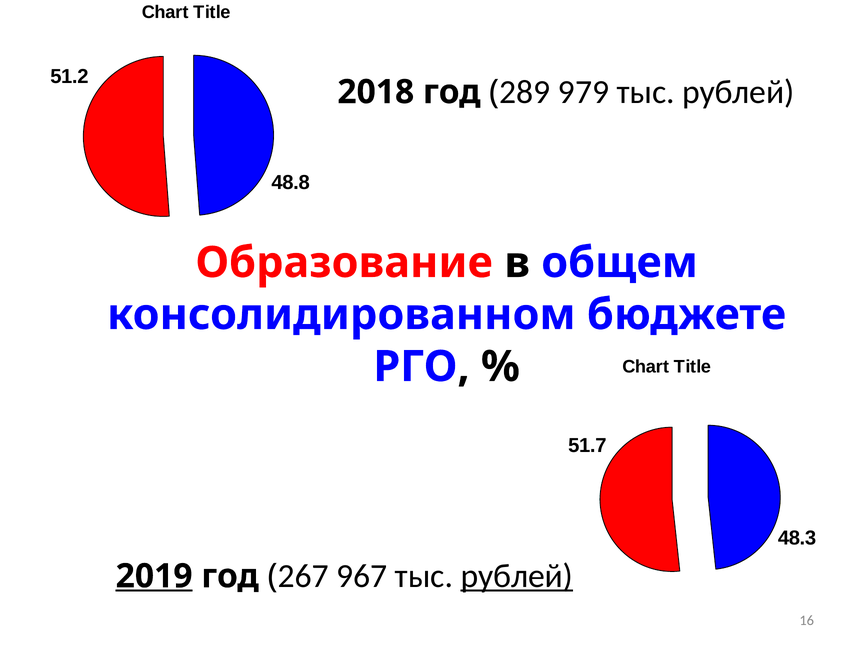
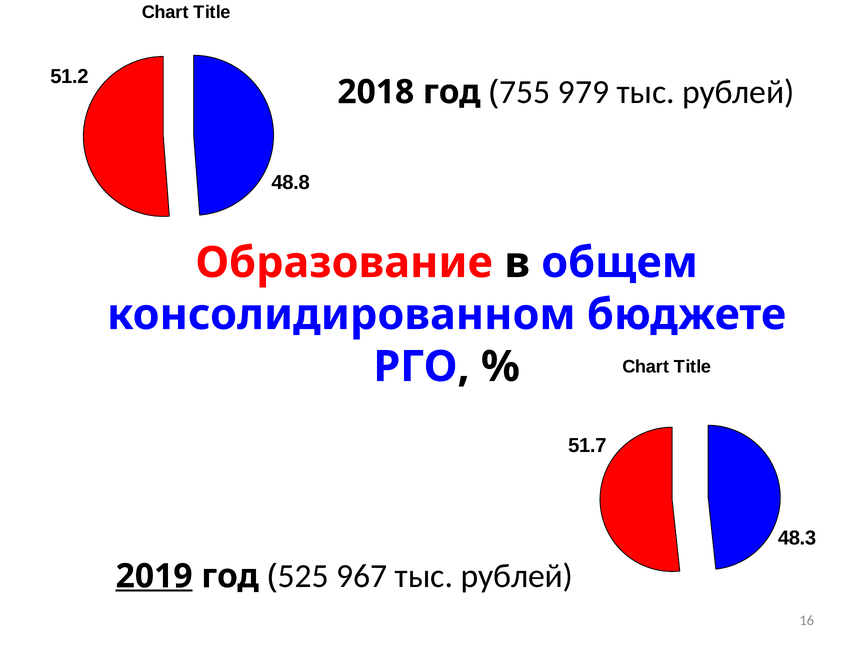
289: 289 -> 755
267: 267 -> 525
рублей at (517, 576) underline: present -> none
